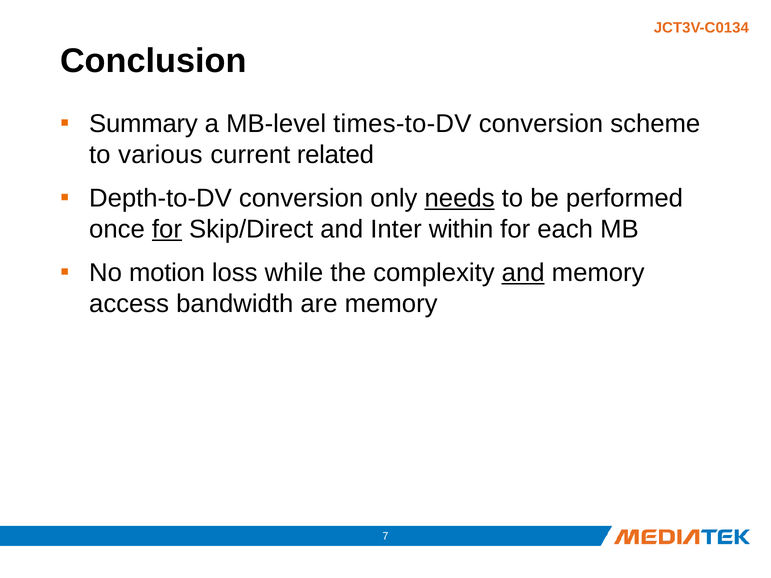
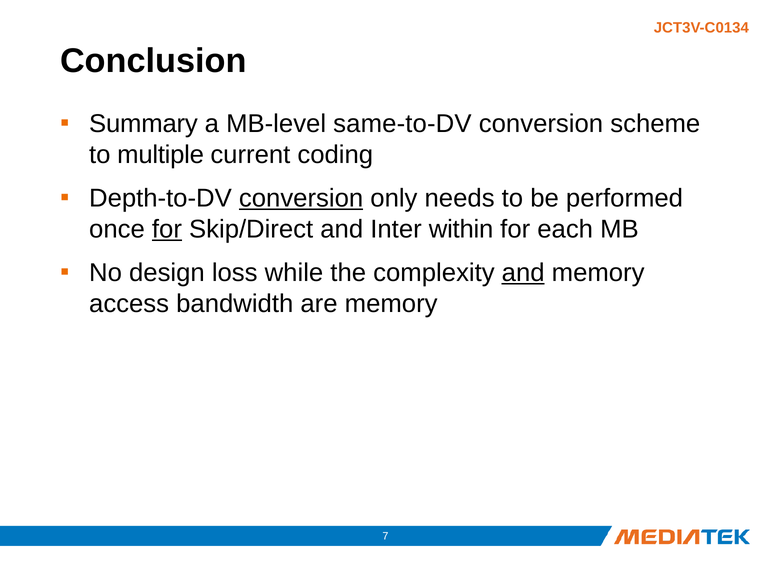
times-to-DV: times-to-DV -> same-to-DV
various: various -> multiple
related: related -> coding
conversion at (301, 198) underline: none -> present
needs underline: present -> none
motion: motion -> design
